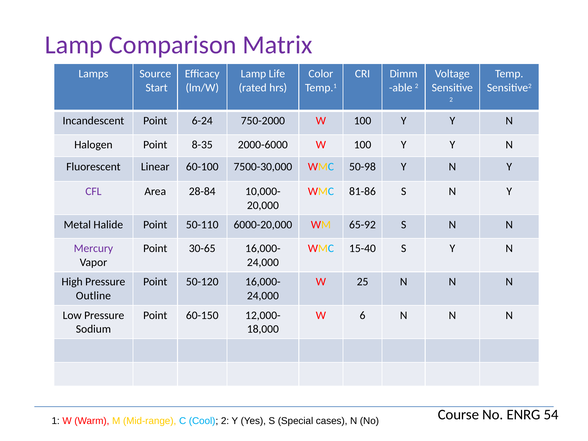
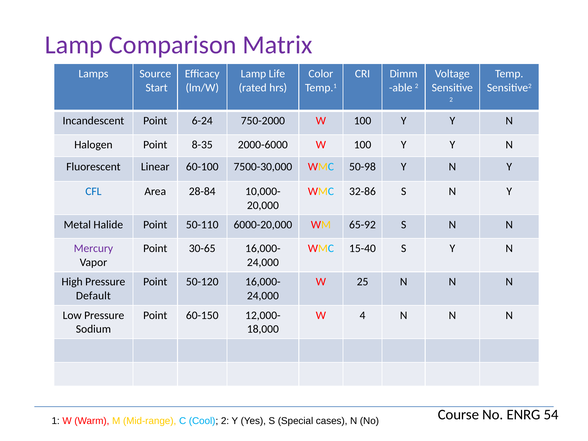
CFL colour: purple -> blue
81-86: 81-86 -> 32-86
Outline: Outline -> Default
6: 6 -> 4
